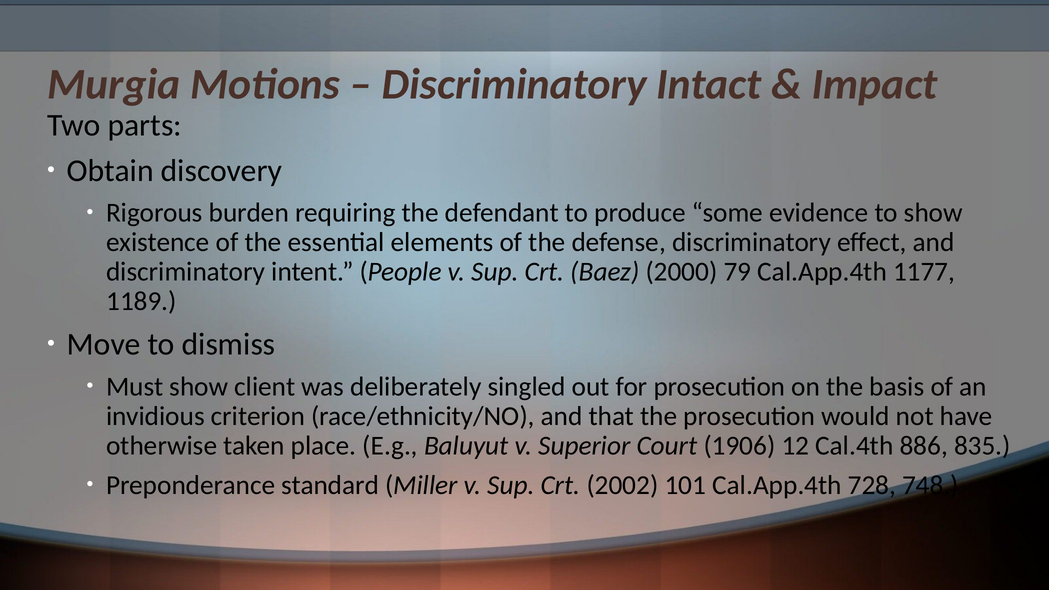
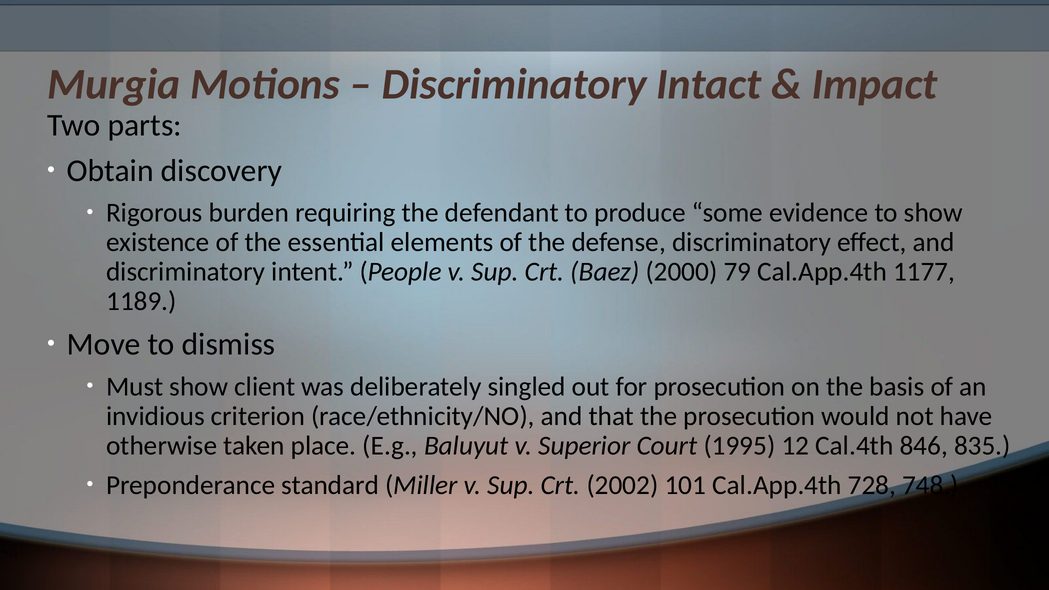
1906: 1906 -> 1995
886: 886 -> 846
